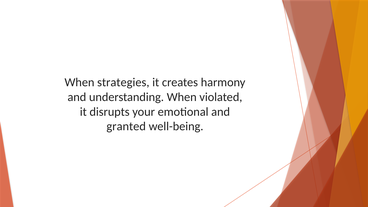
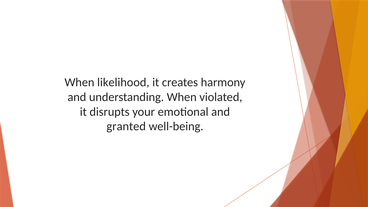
strategies: strategies -> likelihood
